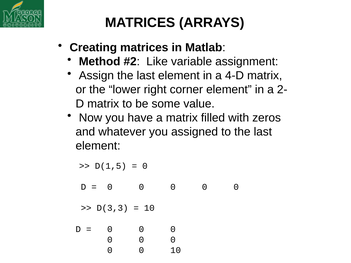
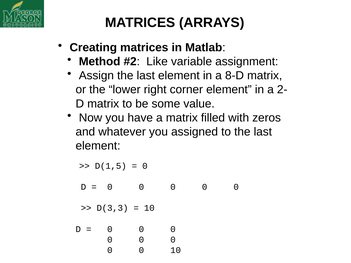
4-D: 4-D -> 8-D
